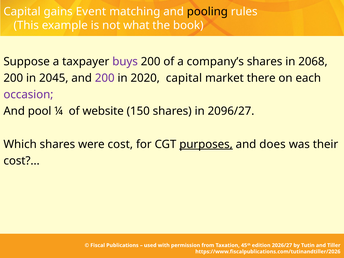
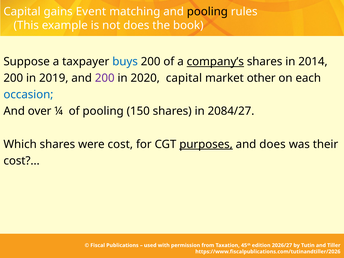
not what: what -> does
buys colour: purple -> blue
company’s underline: none -> present
2068: 2068 -> 2014
2045: 2045 -> 2019
there: there -> other
occasion colour: purple -> blue
pool: pool -> over
of website: website -> pooling
2096/27: 2096/27 -> 2084/27
